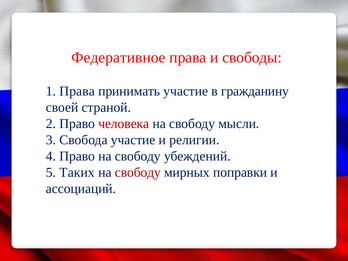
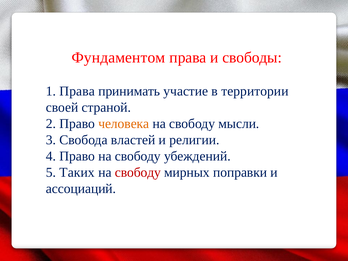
Федеративное: Федеративное -> Фундаментом
гражданину: гражданину -> территории
человека colour: red -> orange
Свобода участие: участие -> властей
